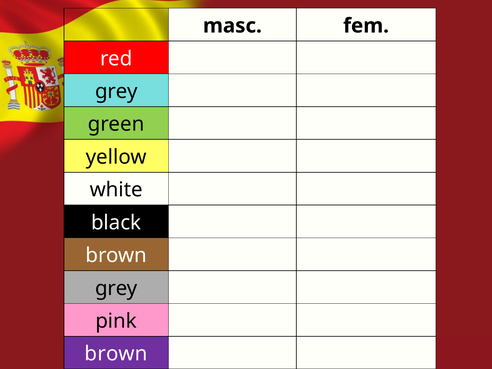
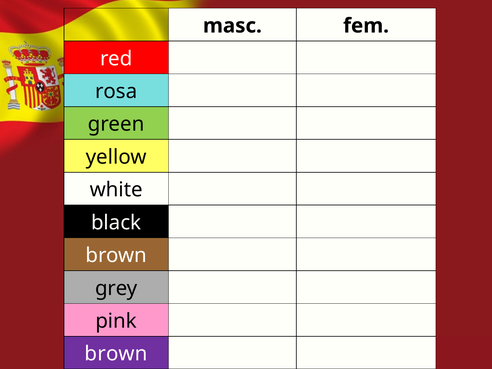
grey at (116, 91): grey -> rosa
